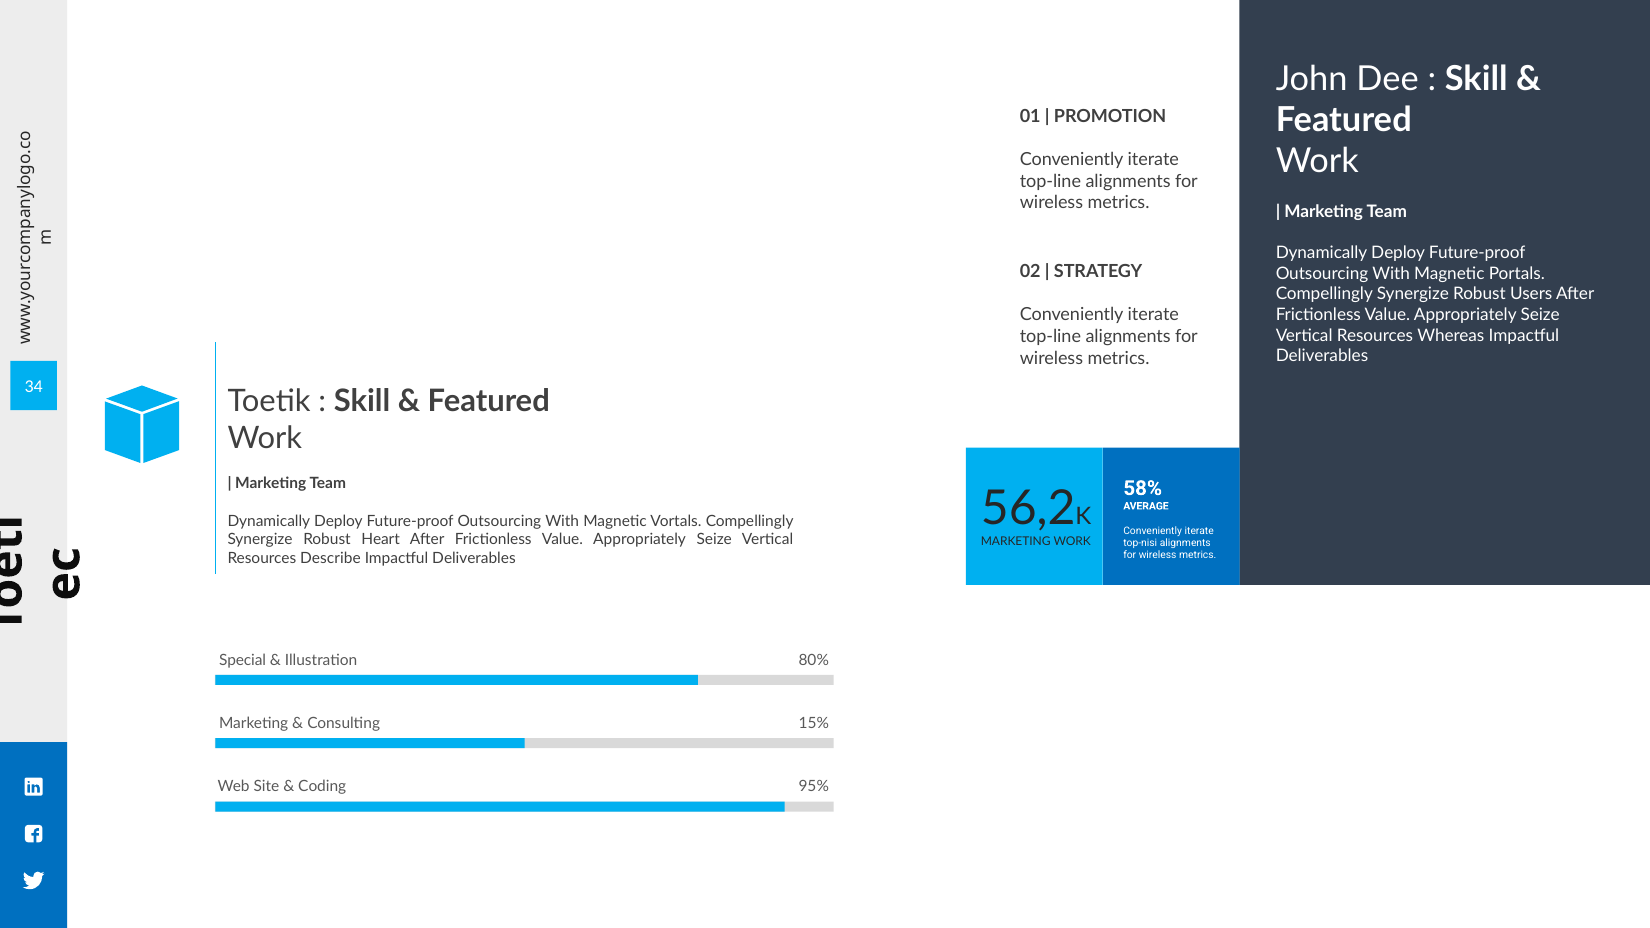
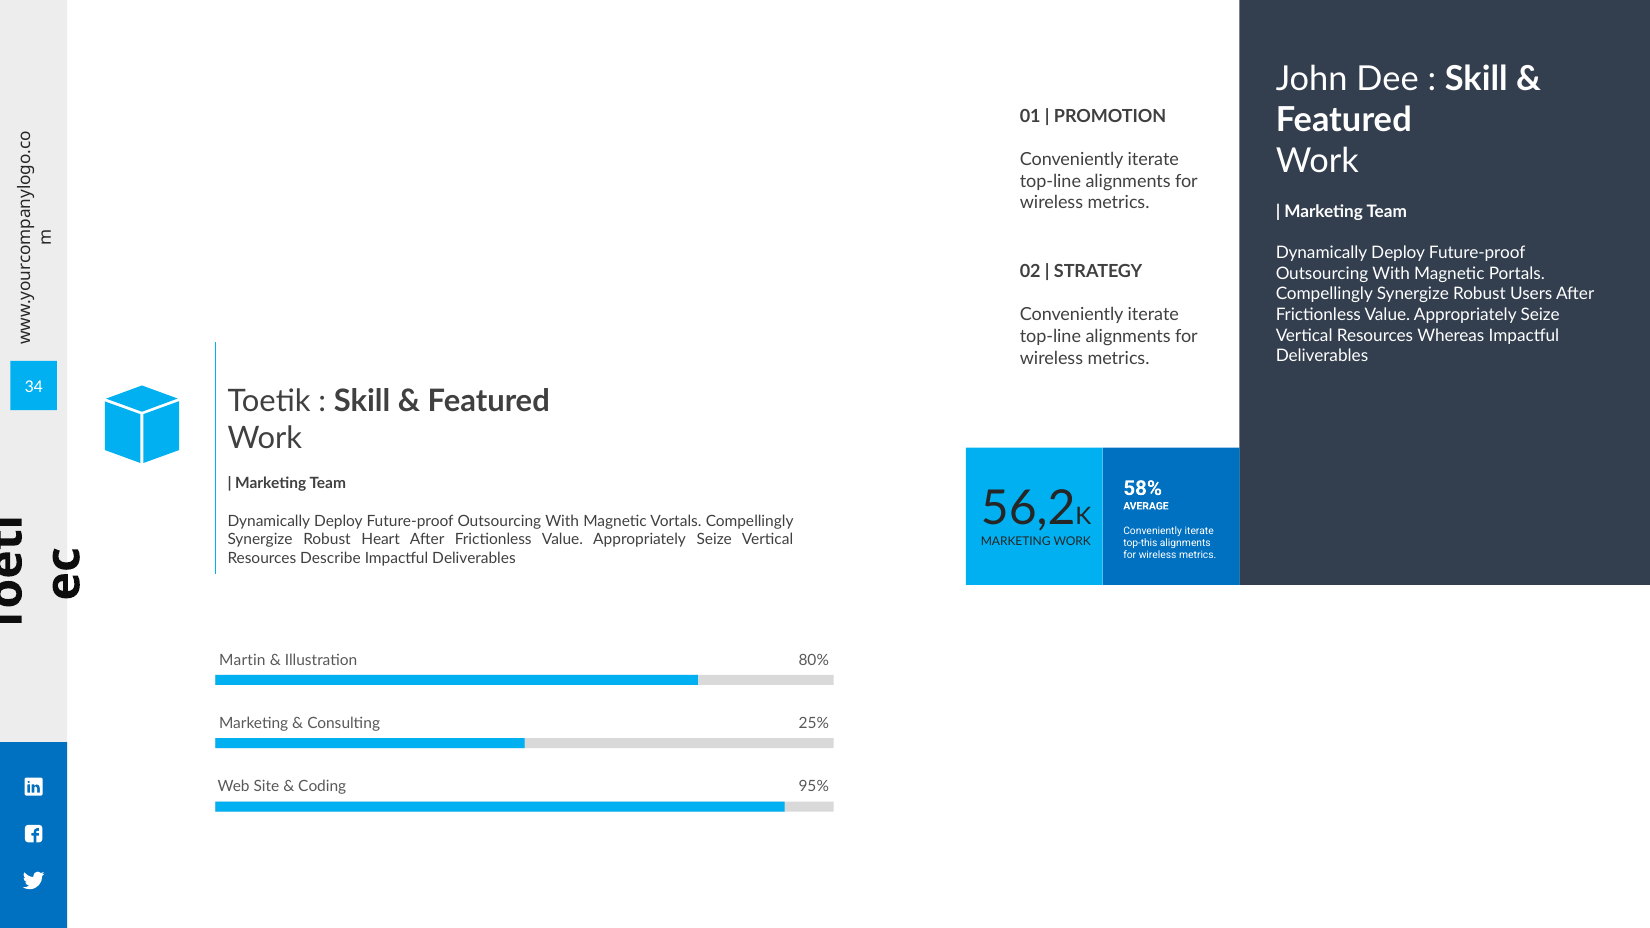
top-nisi: top-nisi -> top-this
Special: Special -> Martin
15%: 15% -> 25%
